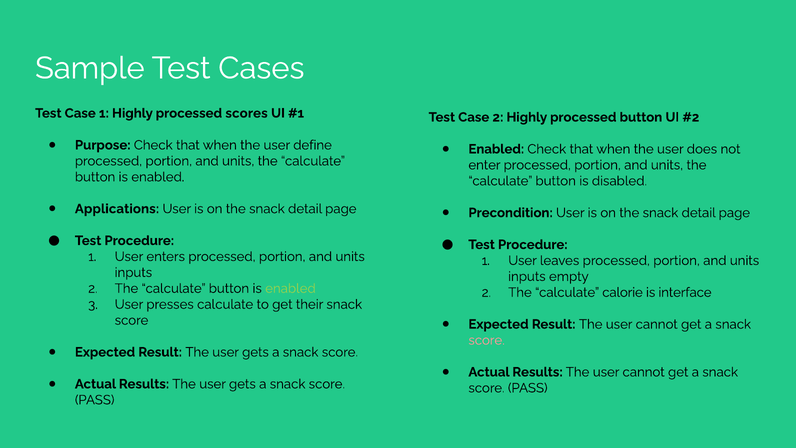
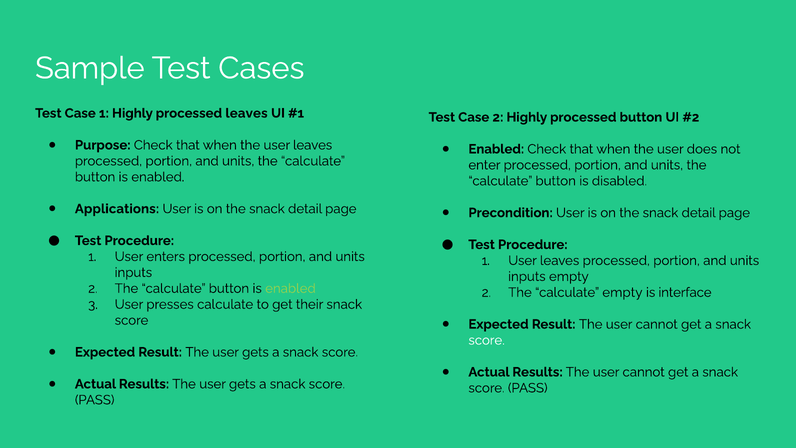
processed scores: scores -> leaves
the user define: define -> leaves
calculate calorie: calorie -> empty
score at (487, 340) colour: pink -> white
